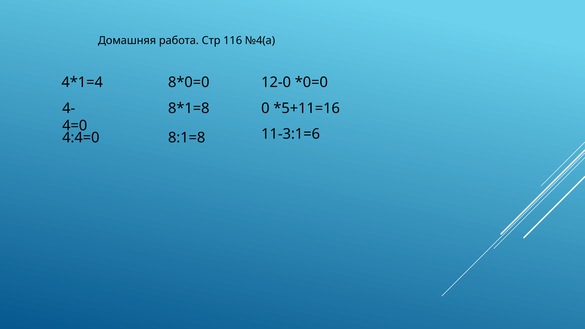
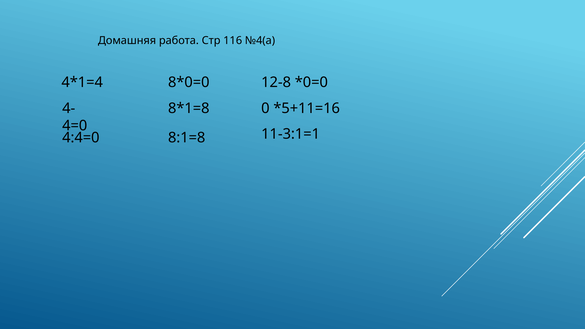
12-0: 12-0 -> 12-8
11-3:1=6: 11-3:1=6 -> 11-3:1=1
